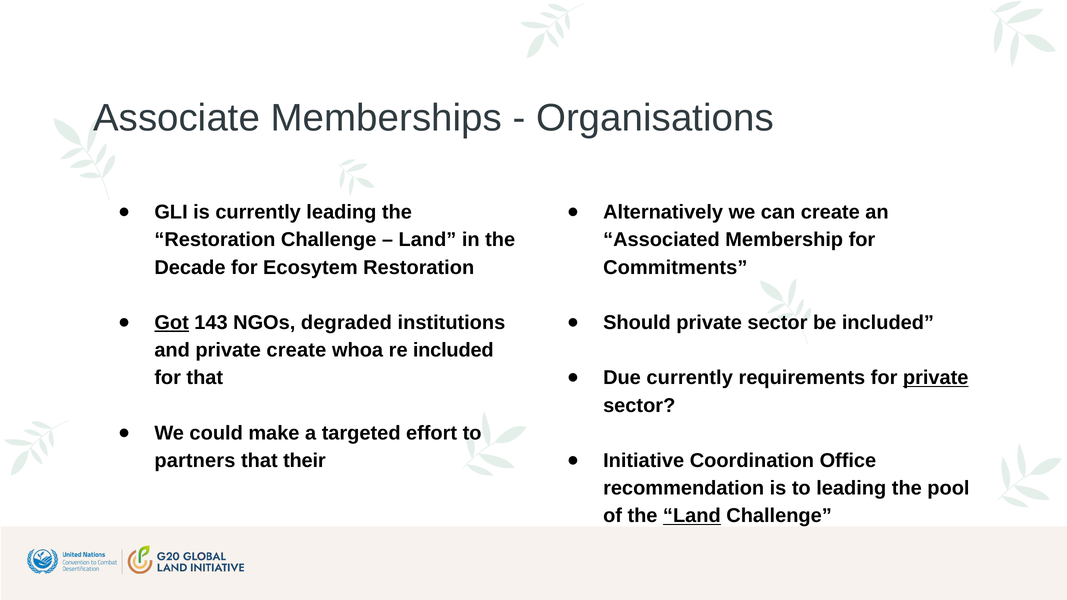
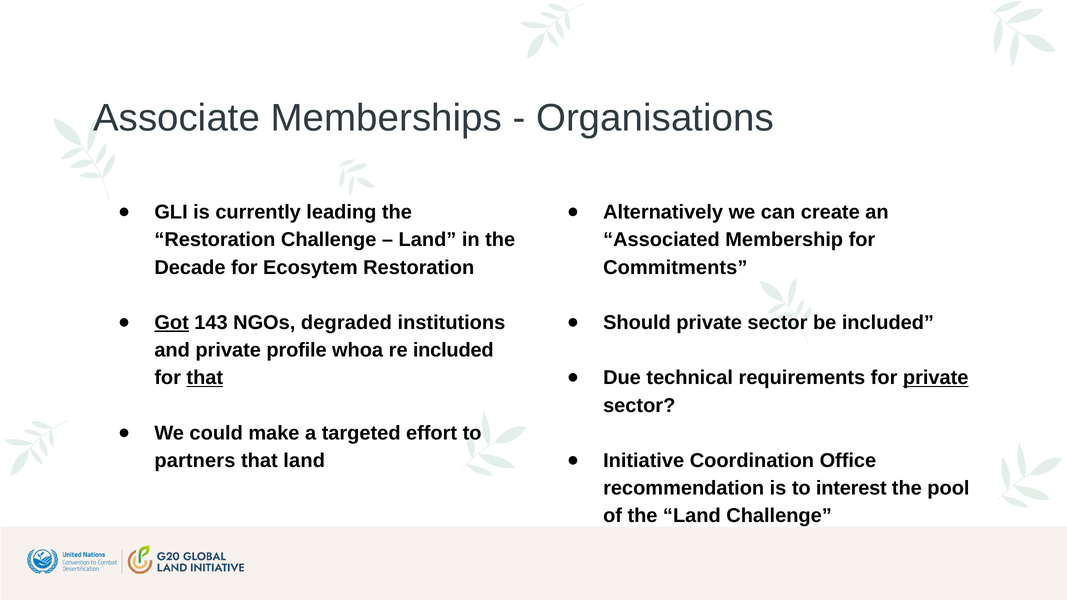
private create: create -> profile
Due currently: currently -> technical
that at (205, 378) underline: none -> present
that their: their -> land
to leading: leading -> interest
Land at (692, 516) underline: present -> none
